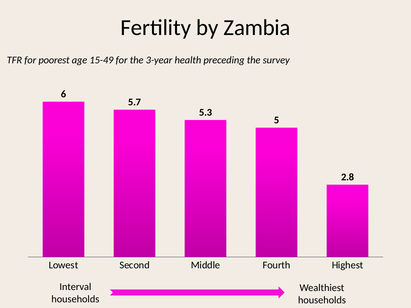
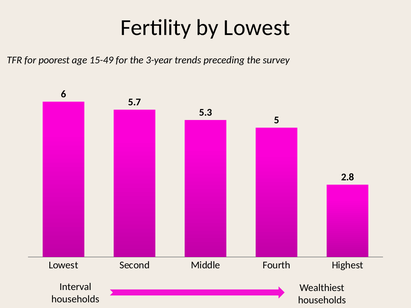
by Zambia: Zambia -> Lowest
health: health -> trends
